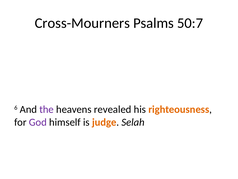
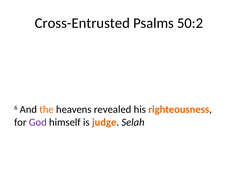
Cross-Mourners: Cross-Mourners -> Cross-Entrusted
50:7: 50:7 -> 50:2
the colour: purple -> orange
